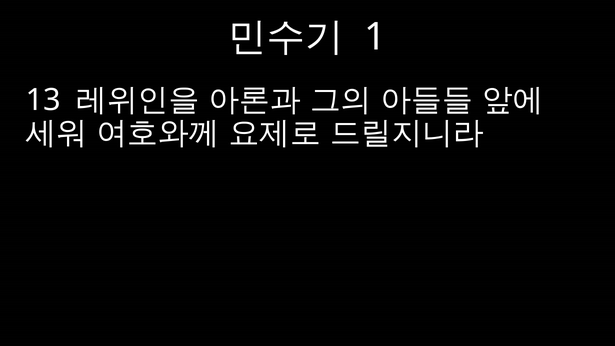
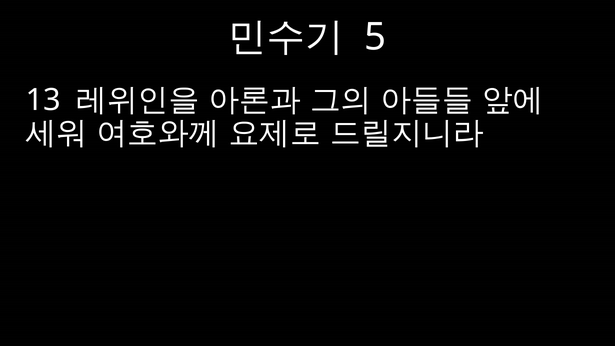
1: 1 -> 5
